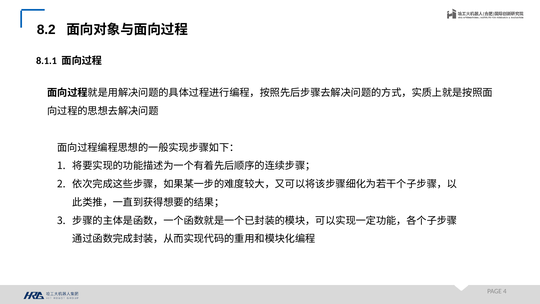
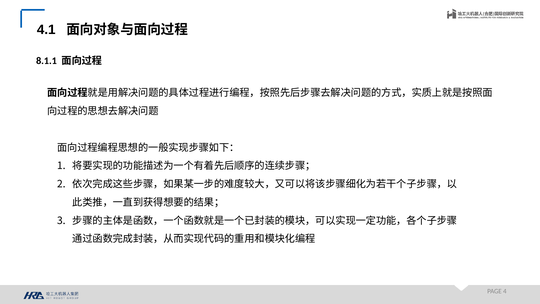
8.2: 8.2 -> 4.1
